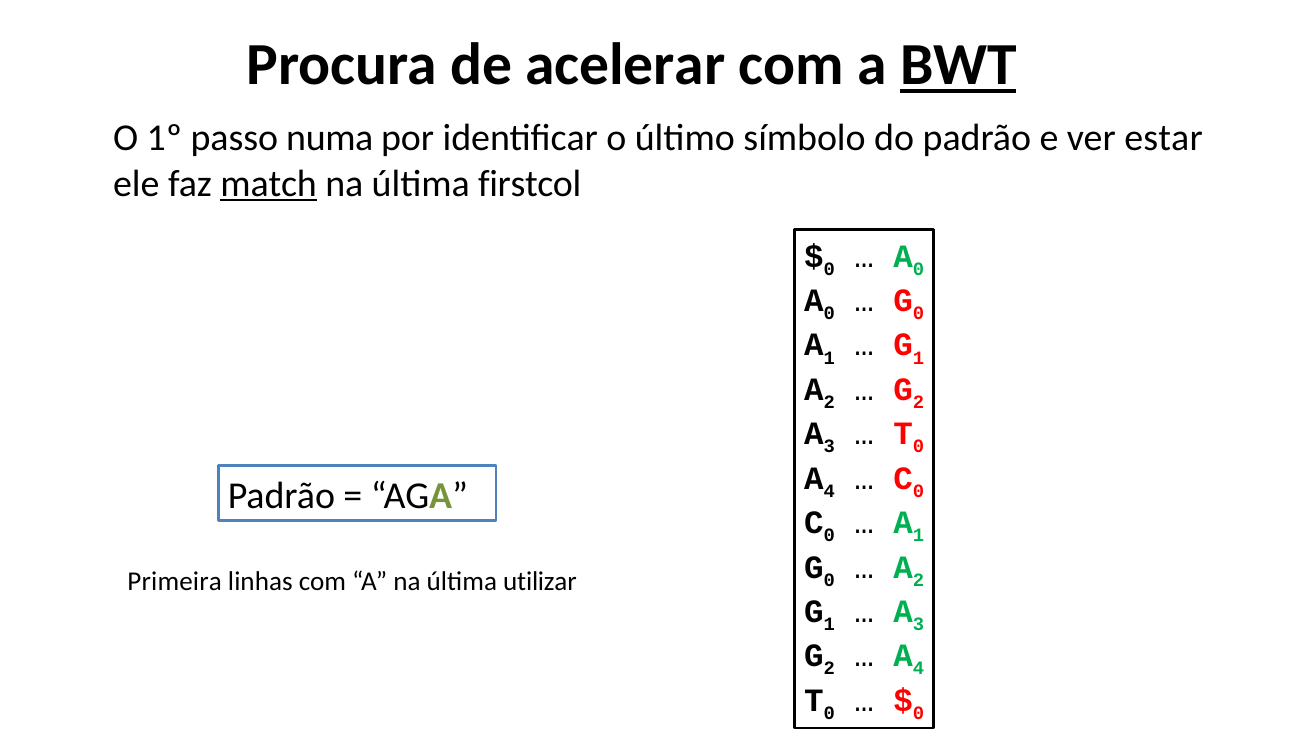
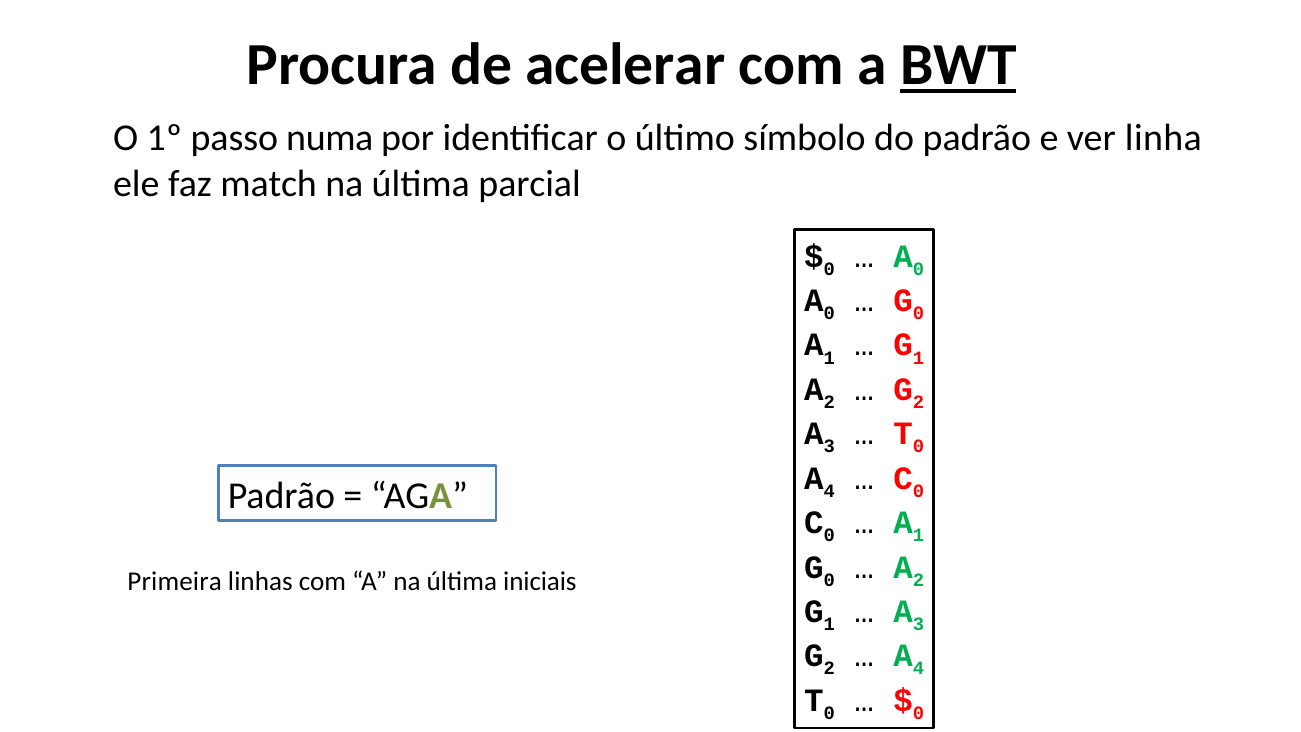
estar: estar -> linha
match underline: present -> none
firstcol: firstcol -> parcial
utilizar: utilizar -> iniciais
